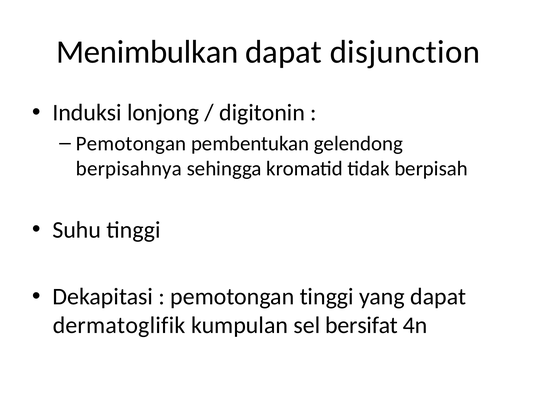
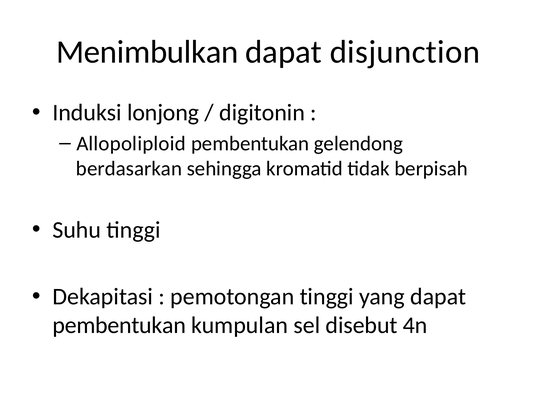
Pemotongan at (131, 144): Pemotongan -> Allopoliploid
berpisahnya: berpisahnya -> berdasarkan
dermatoglifik at (119, 326): dermatoglifik -> pembentukan
bersifat: bersifat -> disebut
